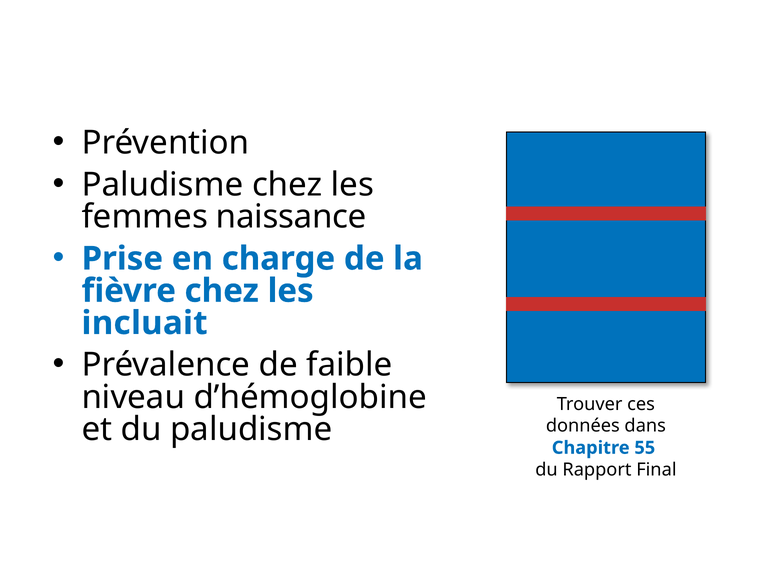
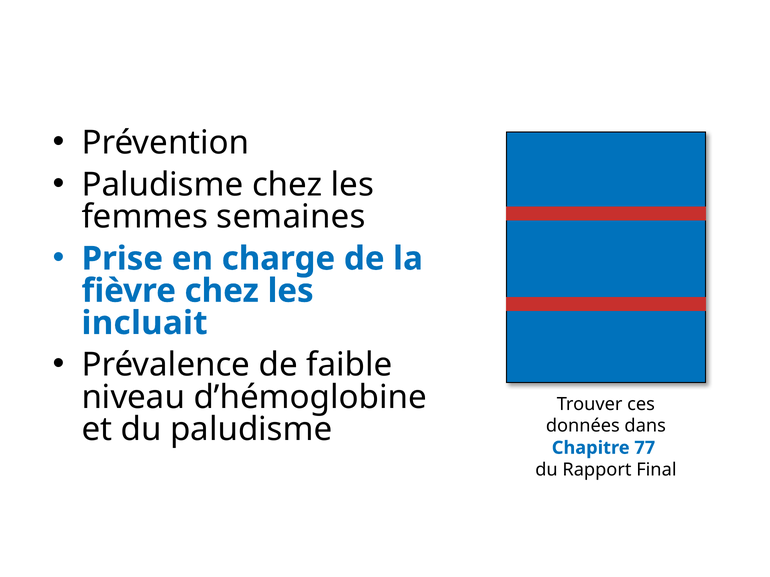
naissance: naissance -> semaines
55: 55 -> 77
